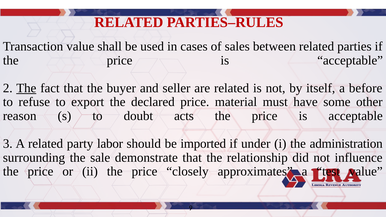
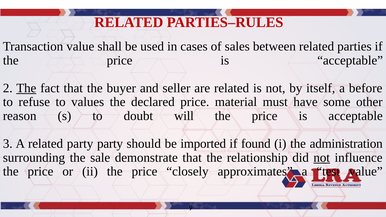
export: export -> values
acts: acts -> will
party labor: labor -> party
under: under -> found
not at (322, 158) underline: none -> present
